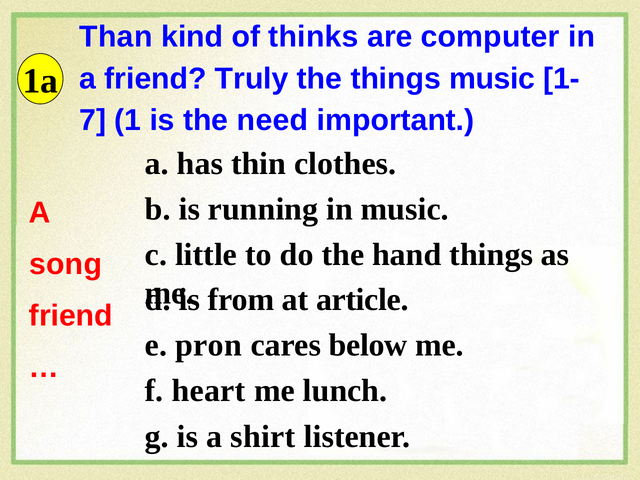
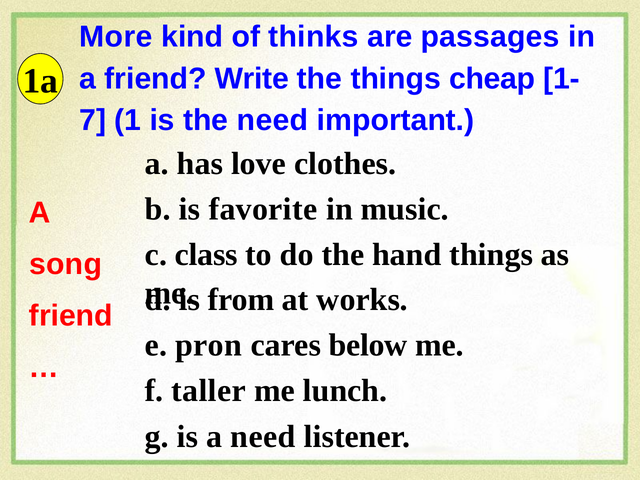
Than: Than -> More
computer: computer -> passages
Truly: Truly -> Write
things music: music -> cheap
thin: thin -> love
running: running -> favorite
little: little -> class
article: article -> works
heart: heart -> taller
a shirt: shirt -> need
